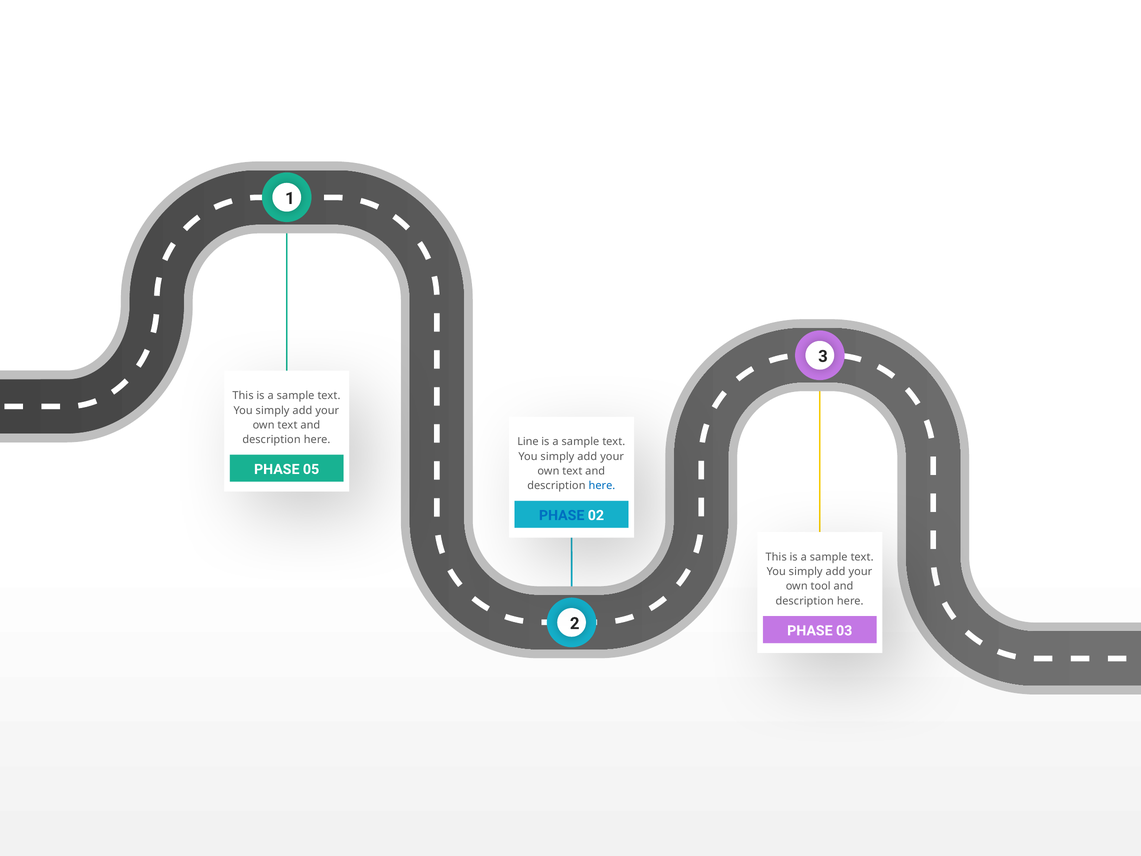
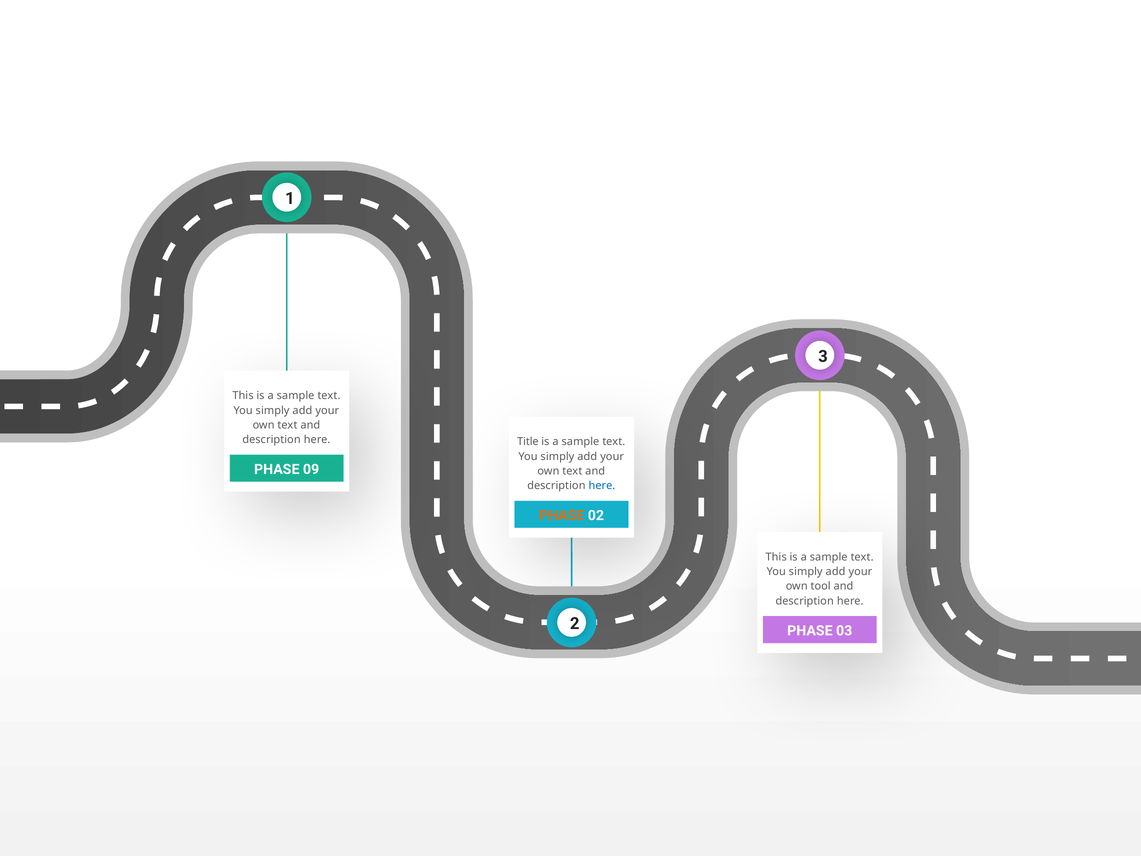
Line: Line -> Title
05: 05 -> 09
PHASE at (562, 515) colour: blue -> orange
